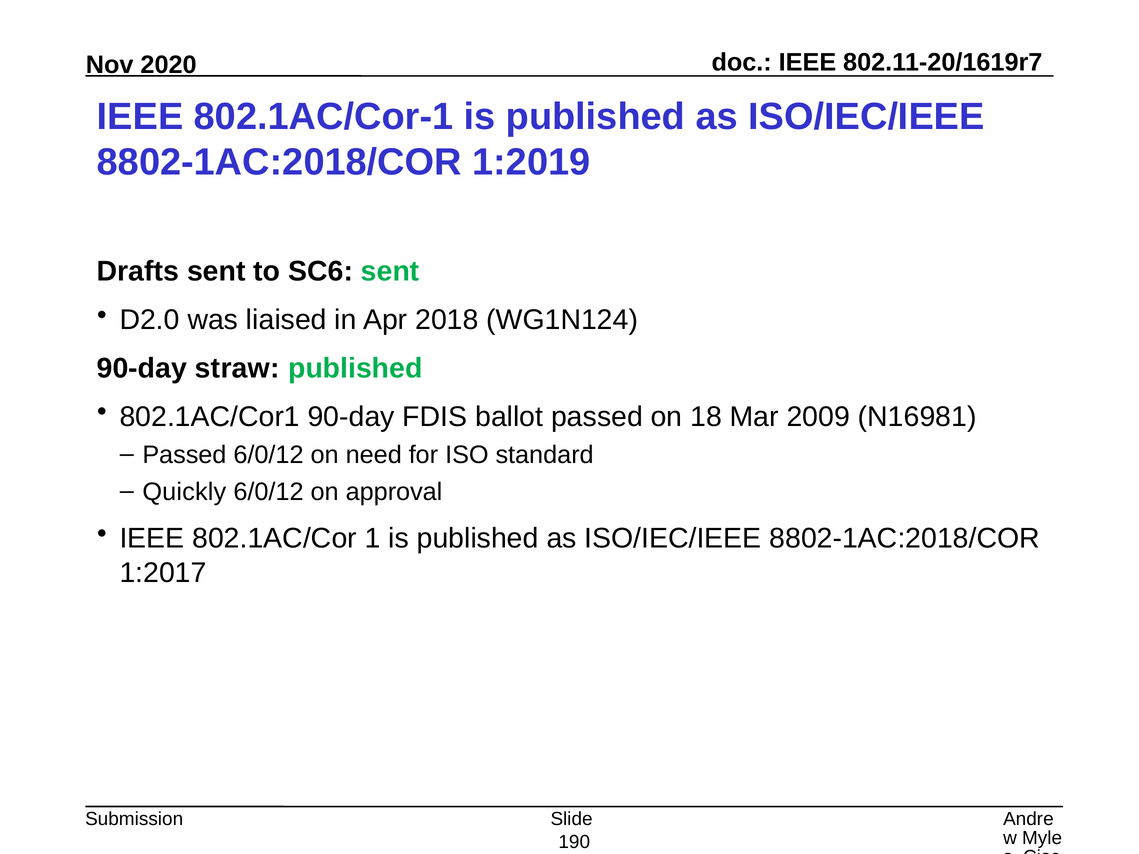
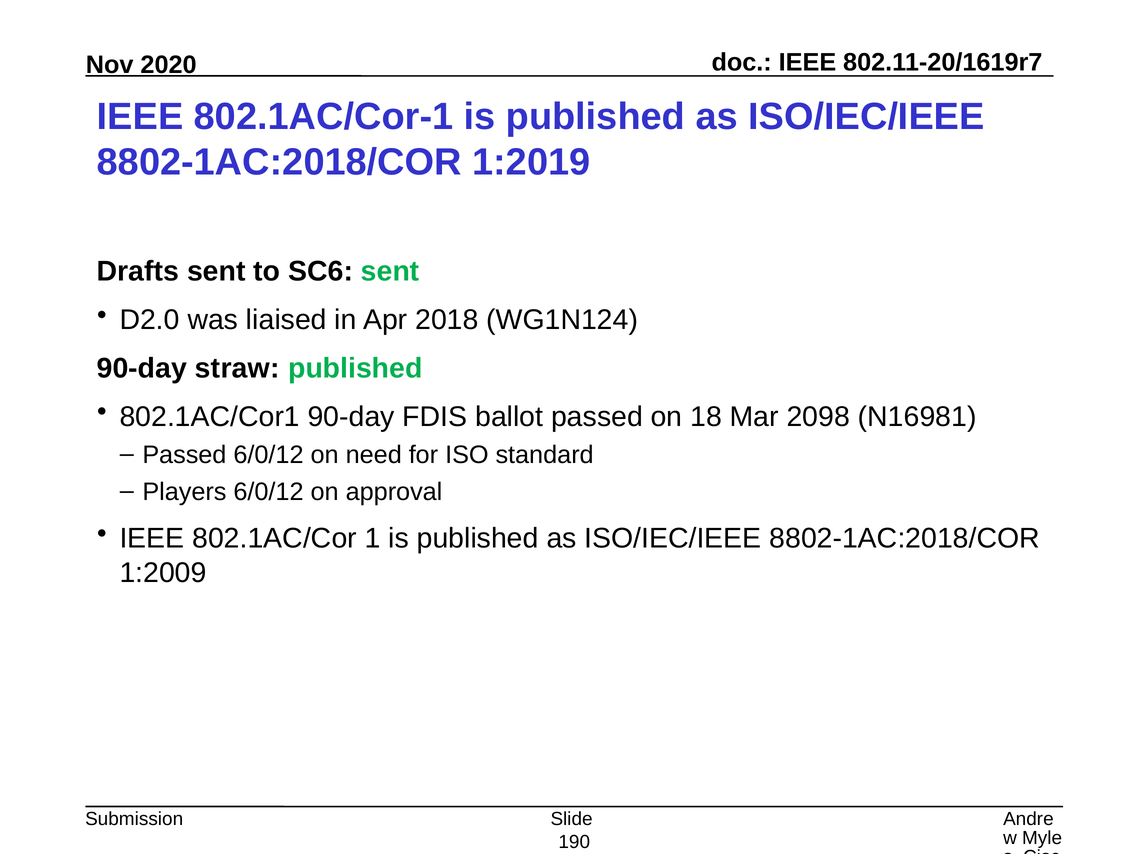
2009: 2009 -> 2098
Quickly: Quickly -> Players
1:2017: 1:2017 -> 1:2009
